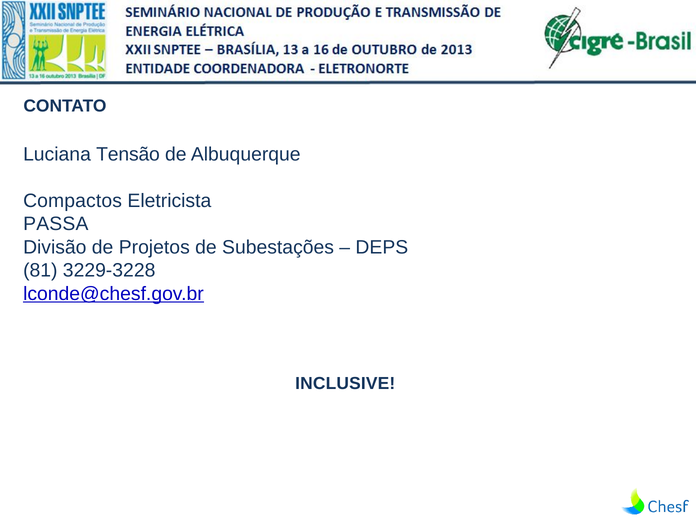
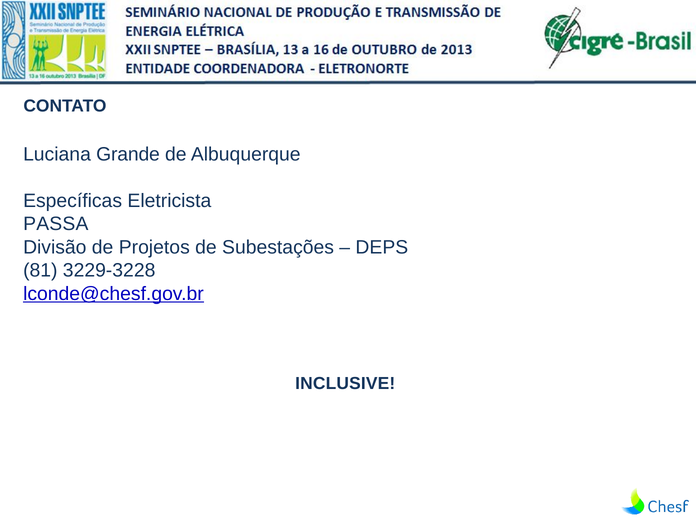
Tensão: Tensão -> Grande
Compactos: Compactos -> Específicas
